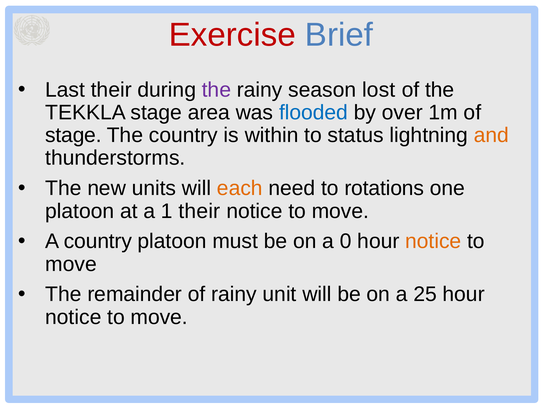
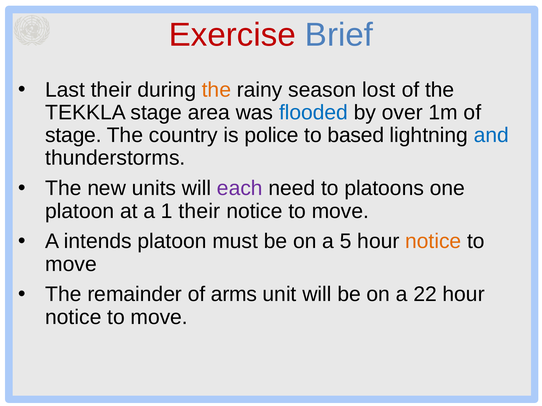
the at (216, 90) colour: purple -> orange
within: within -> police
status: status -> based
and colour: orange -> blue
each colour: orange -> purple
rotations: rotations -> platoons
A country: country -> intends
0: 0 -> 5
of rainy: rainy -> arms
25: 25 -> 22
